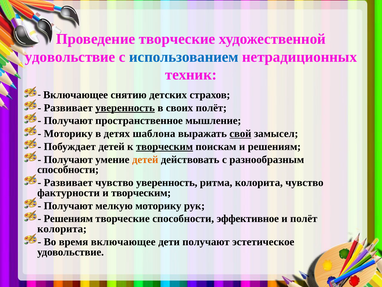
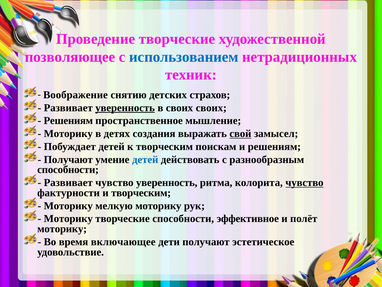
удовольствие at (70, 57): удовольствие -> позволяющее
Включающее at (76, 95): Включающее -> Воображение
своих полёт: полёт -> своих
Получают at (68, 121): Получают -> Решениям
шаблона: шаблона -> создания
творческим at (164, 146) underline: present -> none
детей at (145, 159) colour: orange -> blue
чувство at (304, 182) underline: none -> present
Получают at (68, 205): Получают -> Моторику
Решениям at (68, 218): Решениям -> Моторику
колорита at (62, 229): колорита -> моторику
